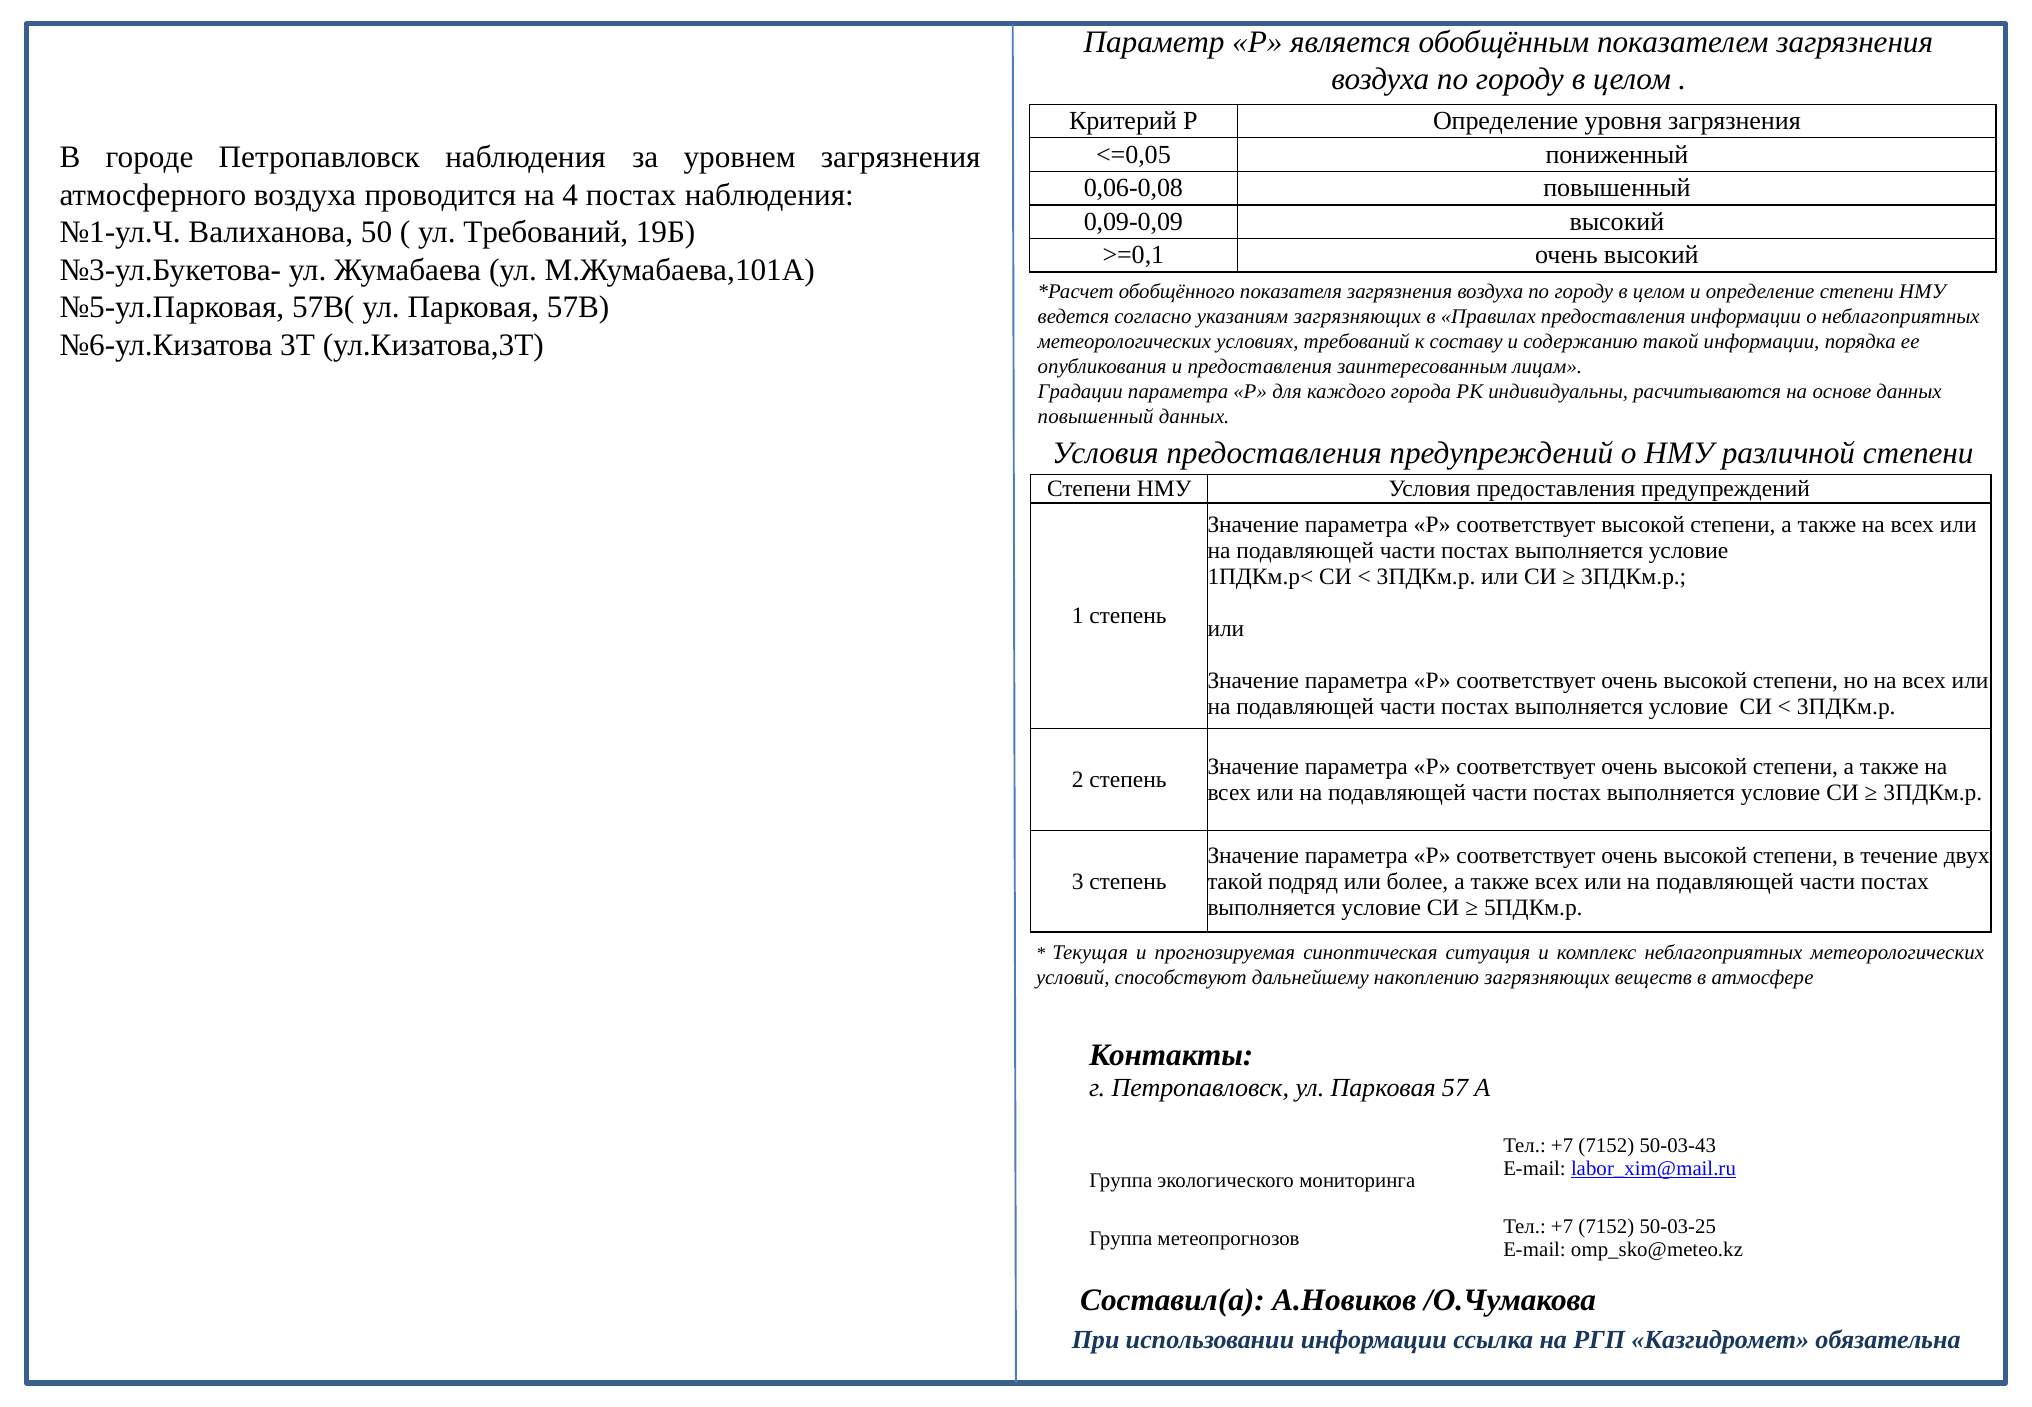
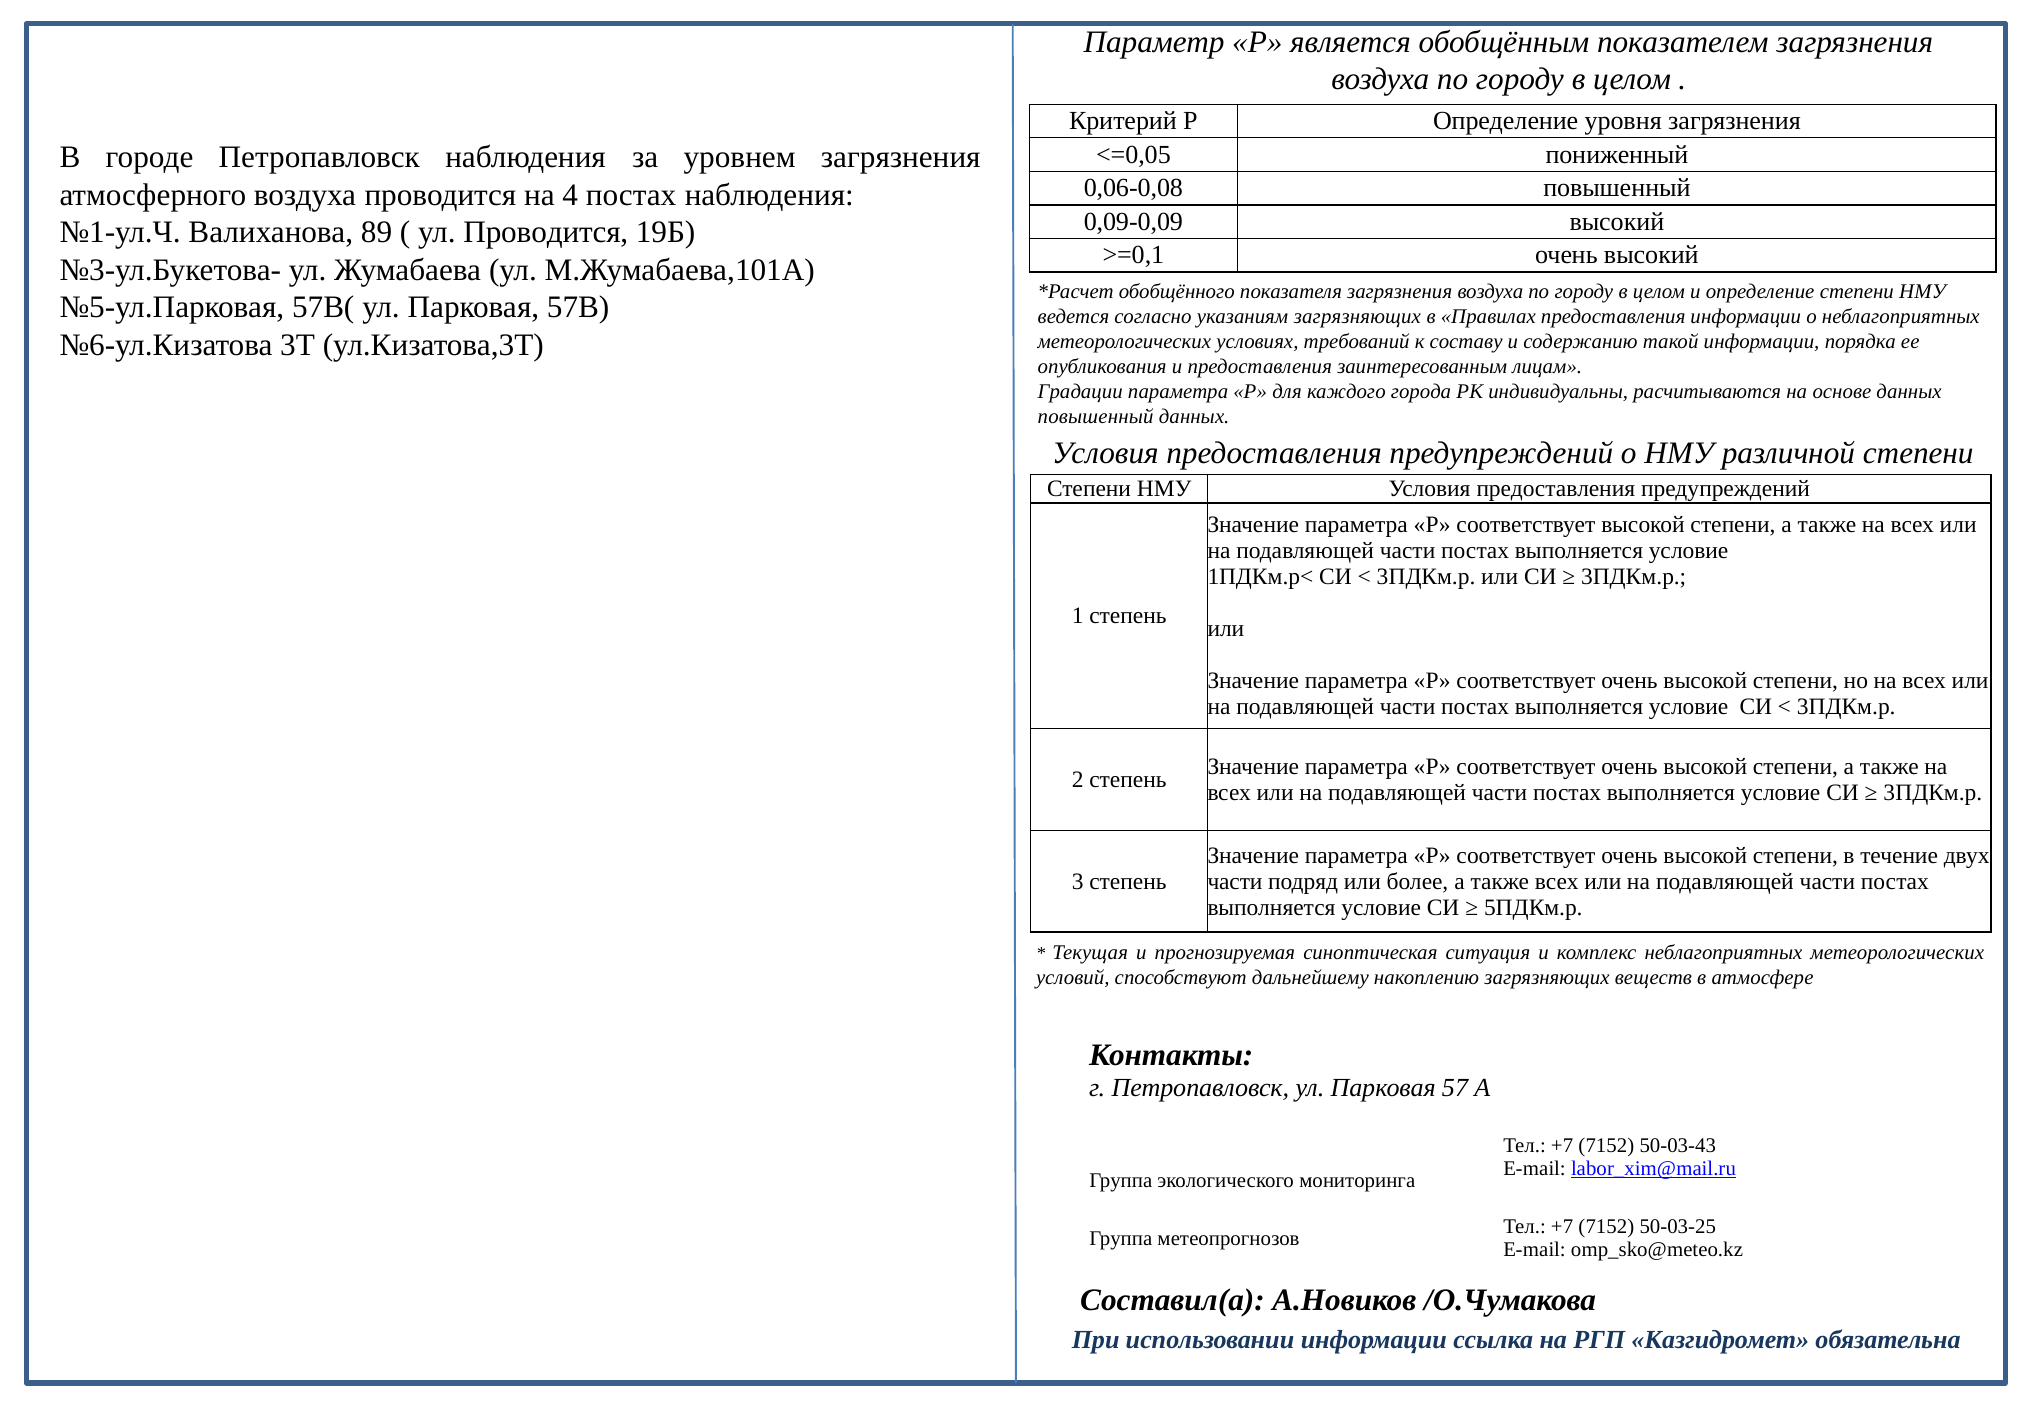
50: 50 -> 89
ул Требований: Требований -> Проводится
такой at (1235, 881): такой -> части
